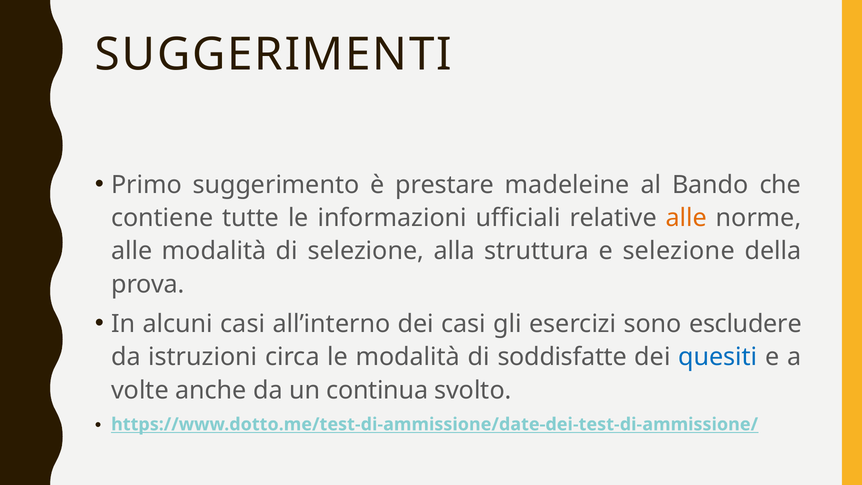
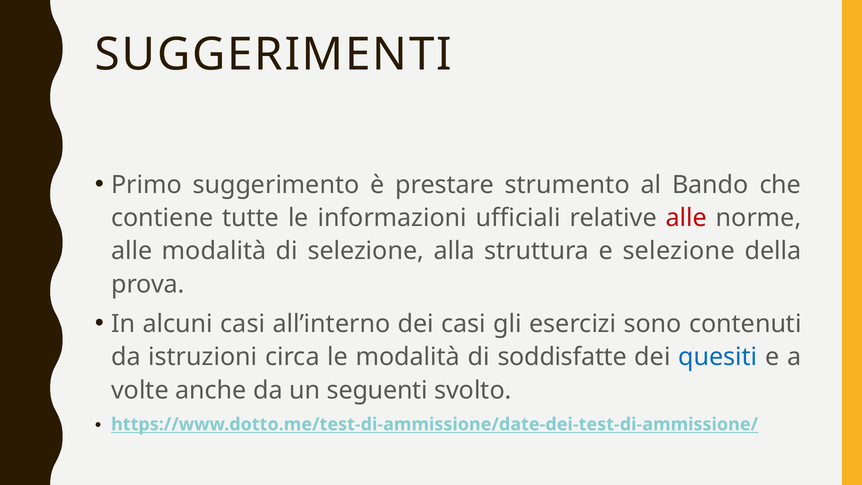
madeleine: madeleine -> strumento
alle at (686, 218) colour: orange -> red
escludere: escludere -> contenuti
continua: continua -> seguenti
